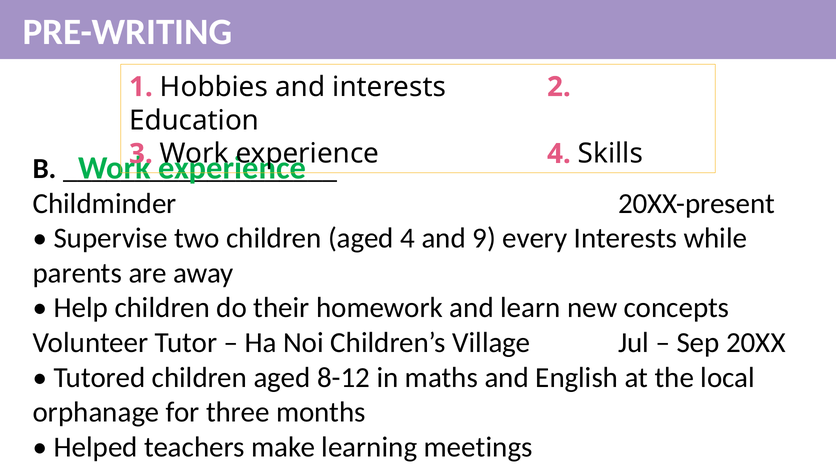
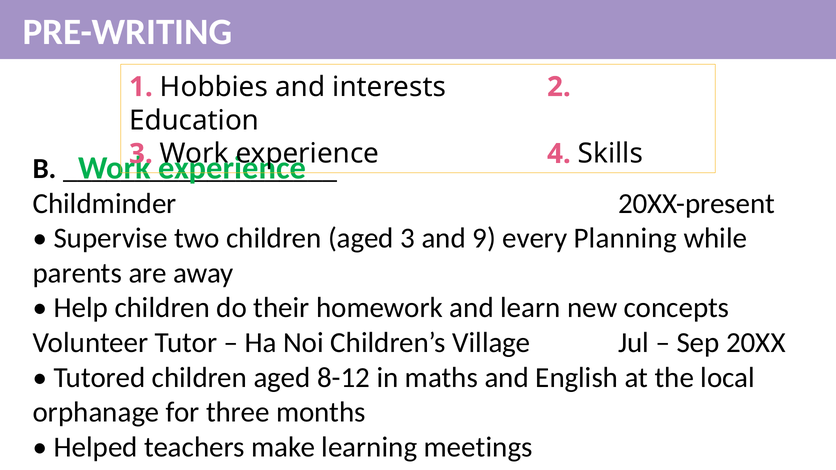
aged 4: 4 -> 3
every Interests: Interests -> Planning
